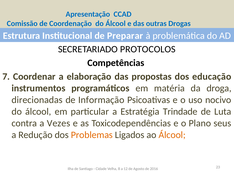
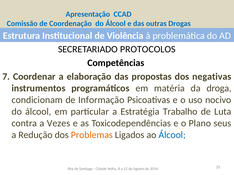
Preparar: Preparar -> Violência
educação: educação -> negativas
direcionadas: direcionadas -> condicionam
Trindade: Trindade -> Trabalho
Álcool at (172, 135) colour: orange -> blue
